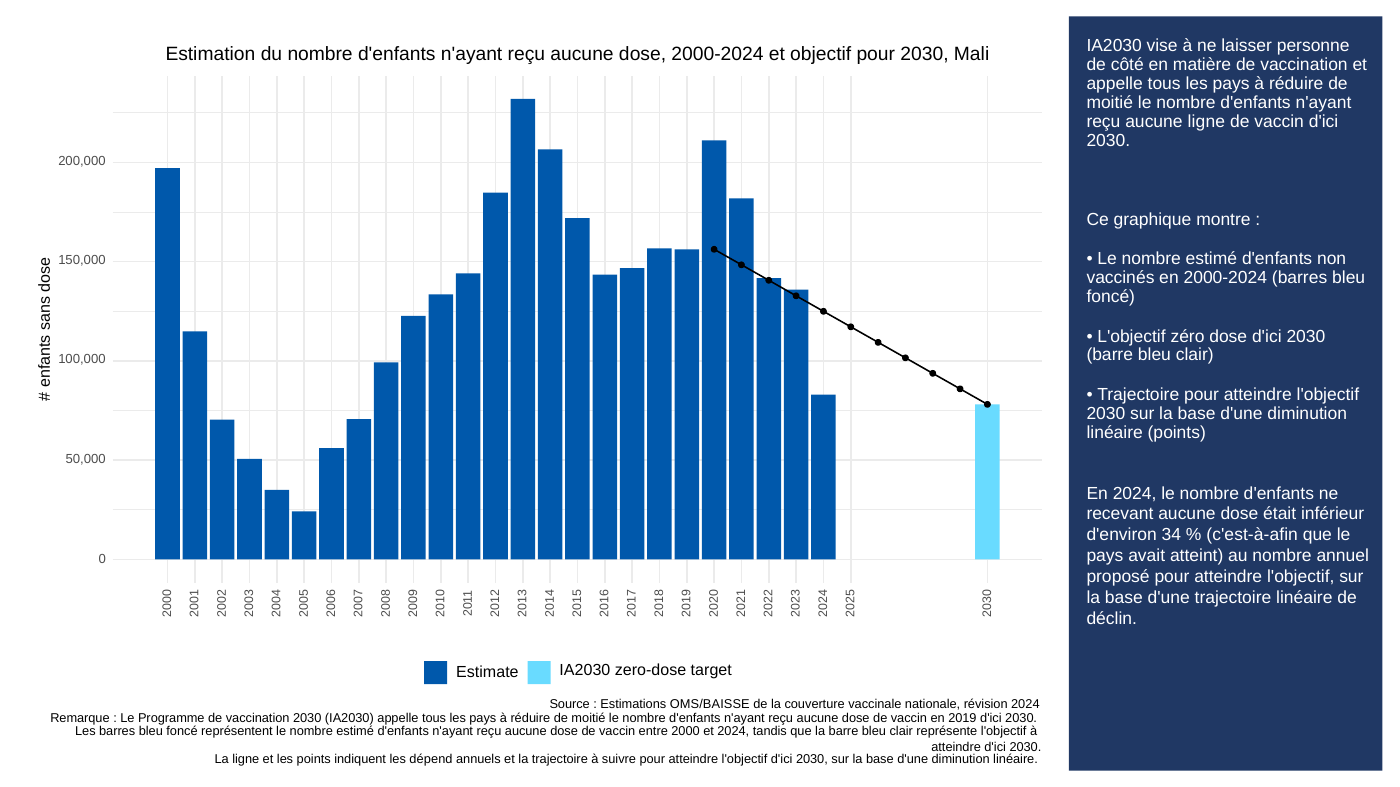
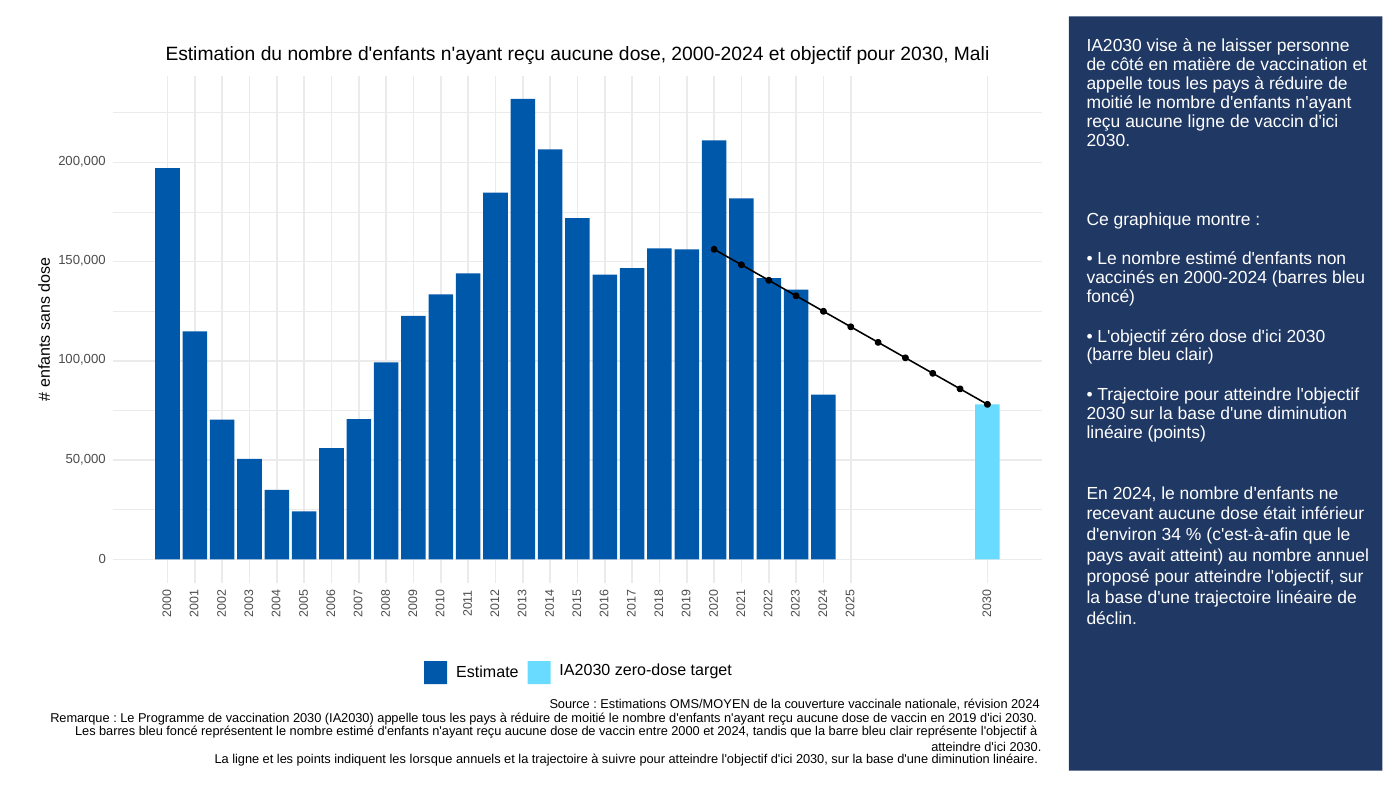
OMS/BAISSE: OMS/BAISSE -> OMS/MOYEN
dépend: dépend -> lorsque
